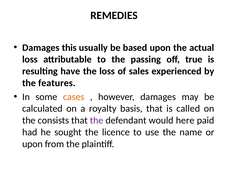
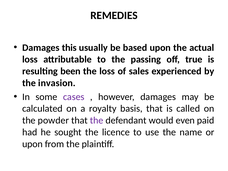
have: have -> been
features: features -> invasion
cases colour: orange -> purple
consists: consists -> powder
here: here -> even
